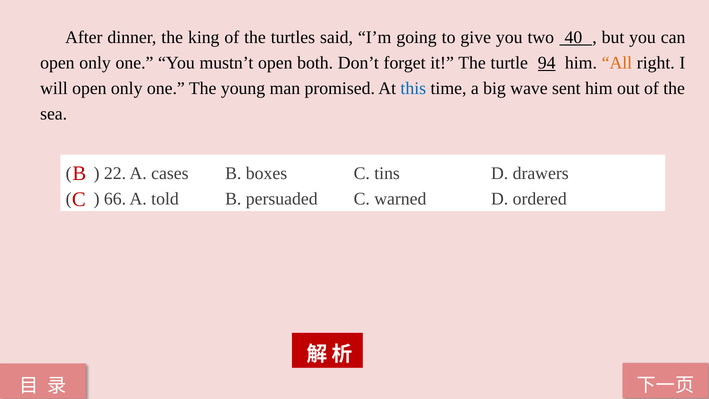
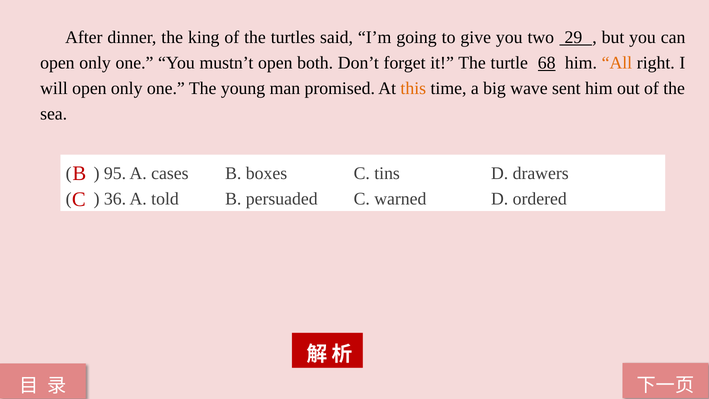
40: 40 -> 29
94: 94 -> 68
this colour: blue -> orange
22: 22 -> 95
66: 66 -> 36
